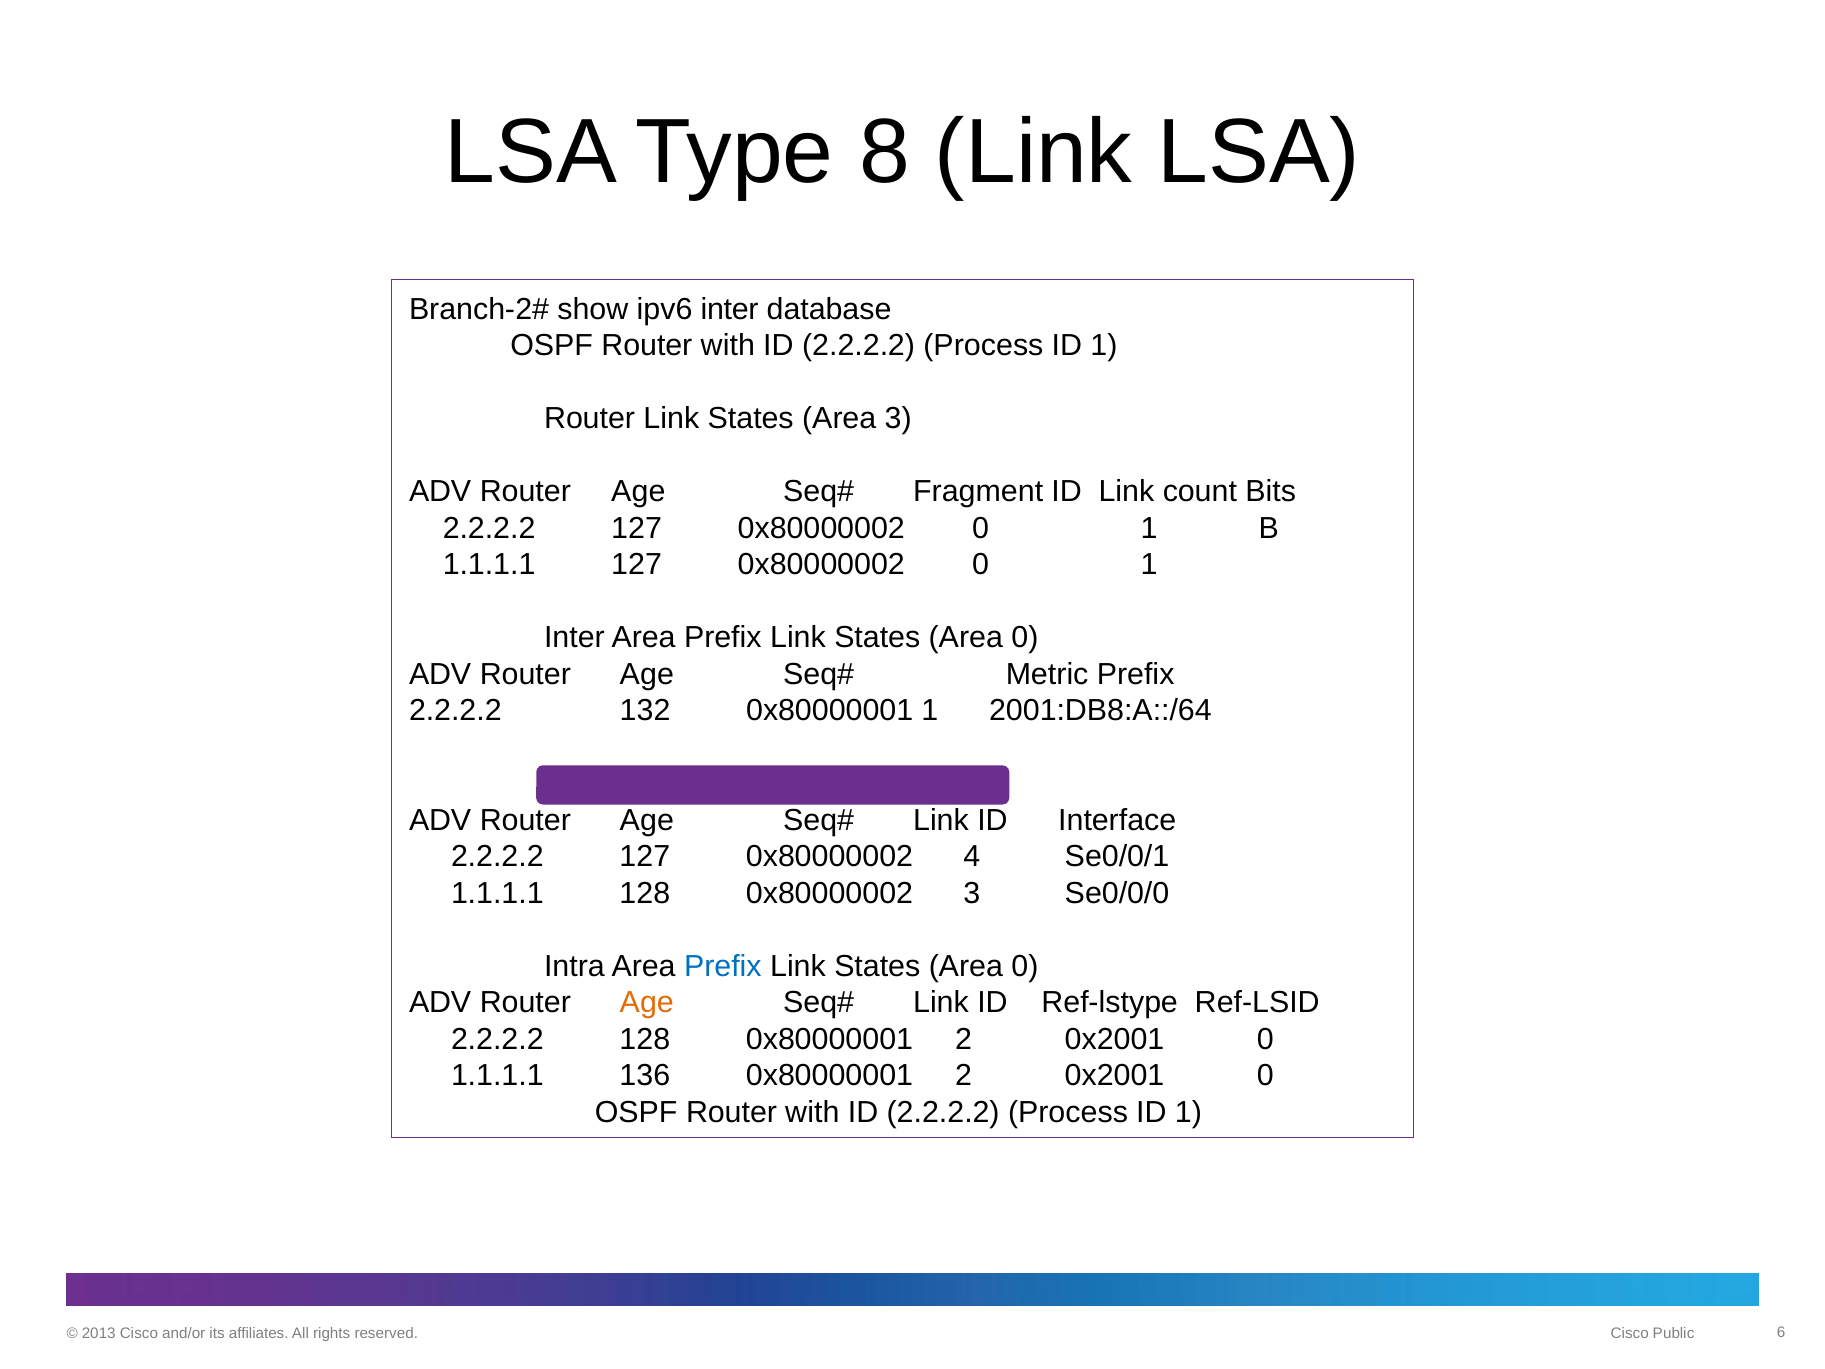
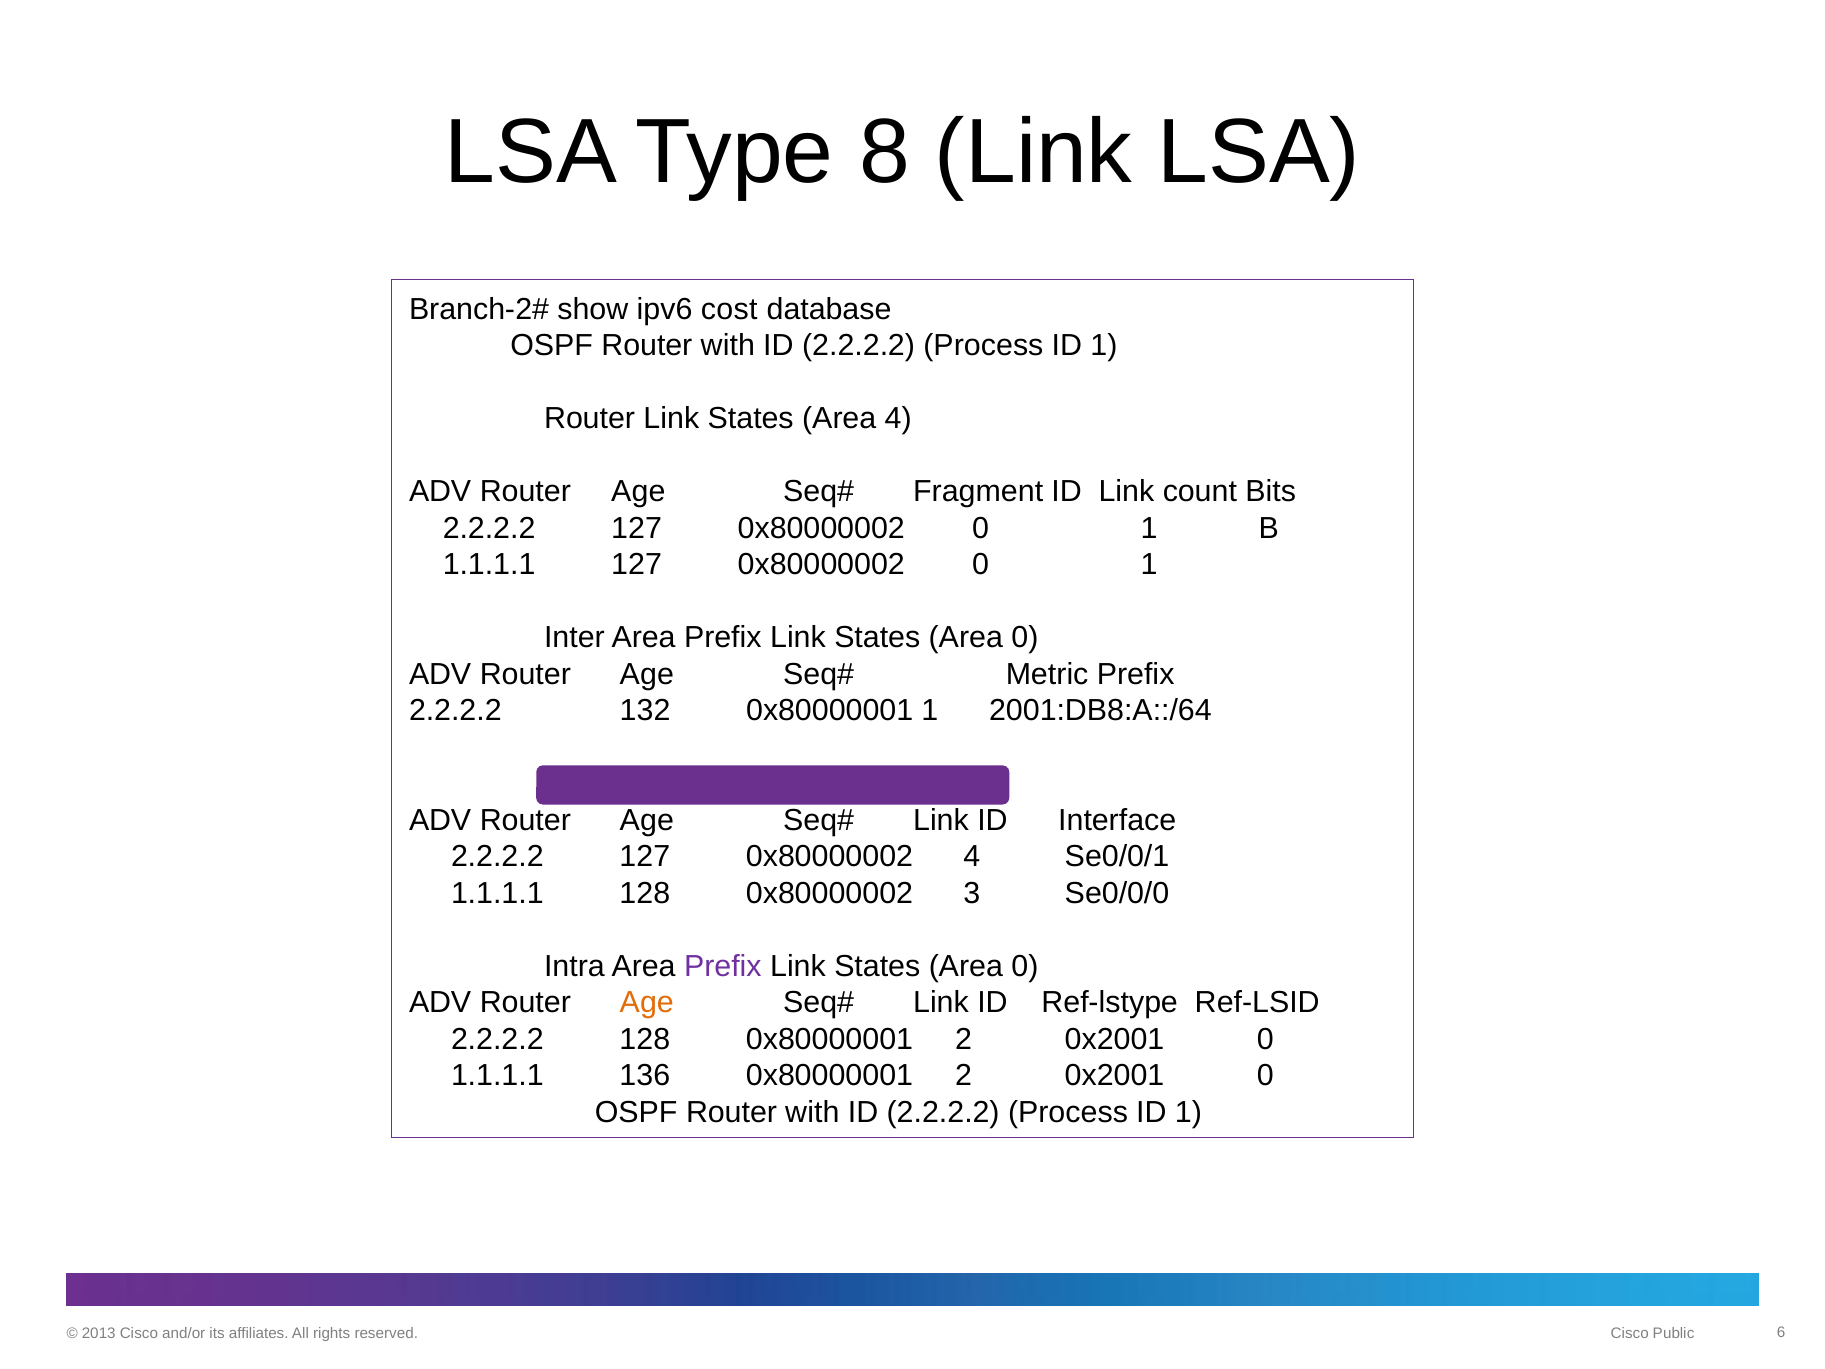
ipv6 inter: inter -> cost
Area 3: 3 -> 4
Prefix at (723, 966) colour: blue -> purple
